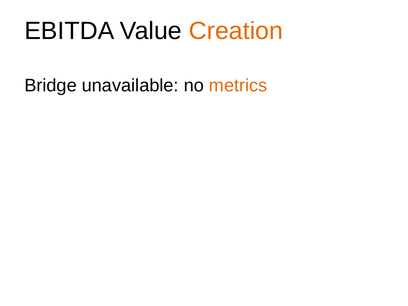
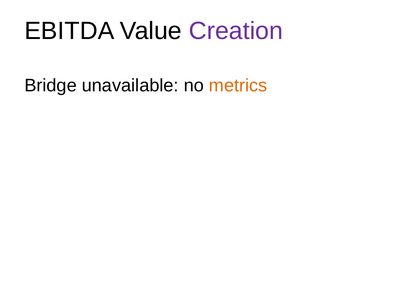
Creation colour: orange -> purple
